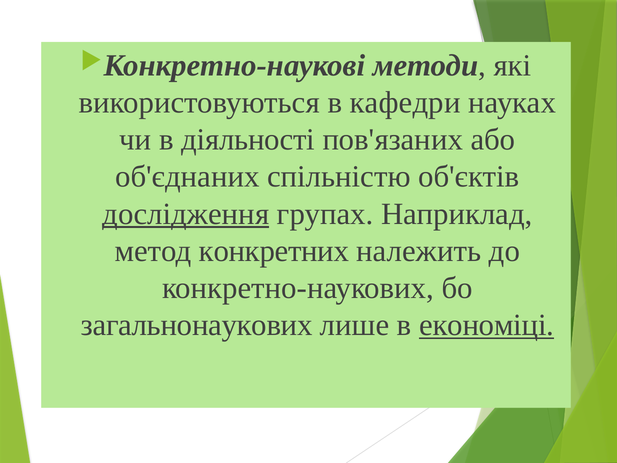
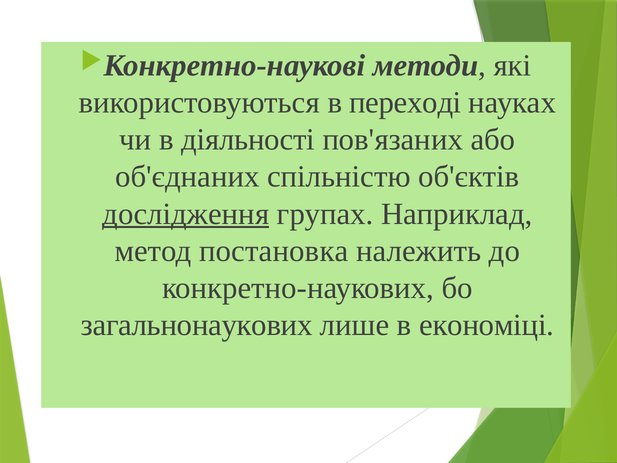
кафедри: кафедри -> переході
конкретних: конкретних -> постановка
економіці underline: present -> none
